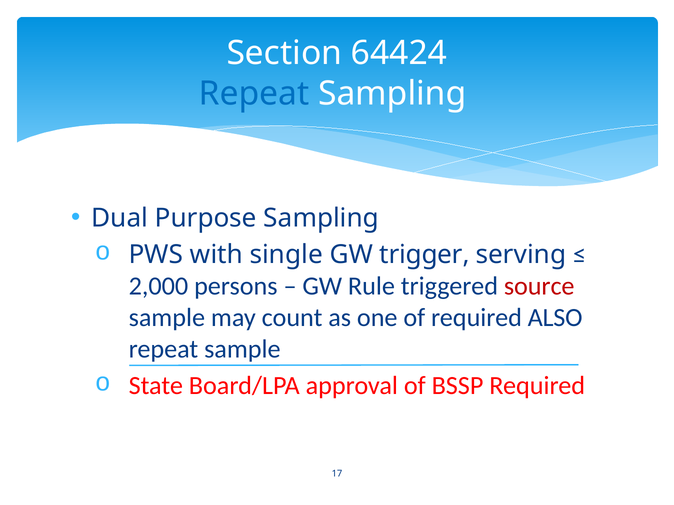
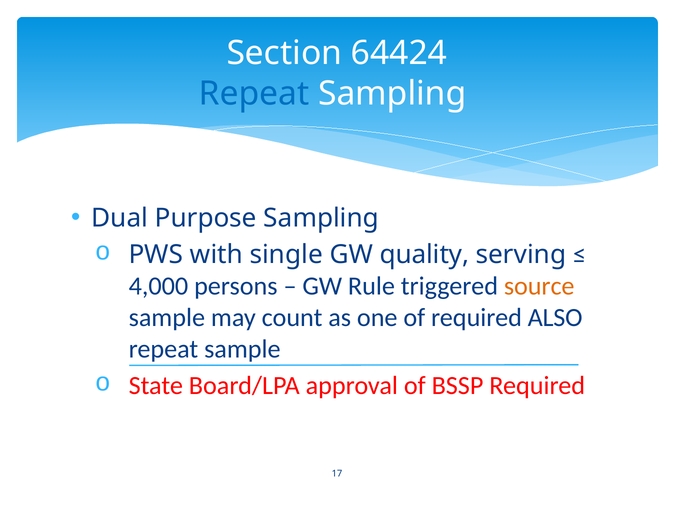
trigger: trigger -> quality
2,000: 2,000 -> 4,000
source colour: red -> orange
